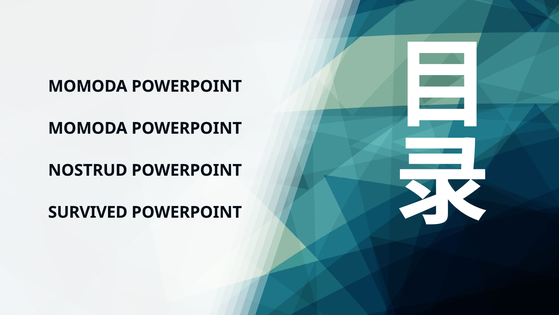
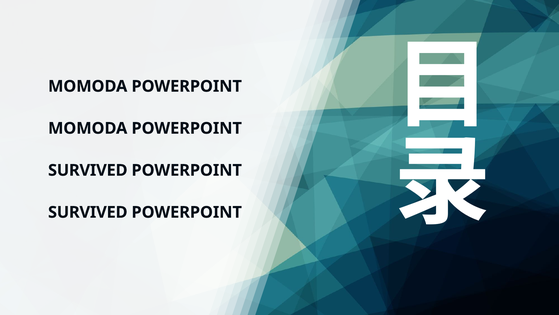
NOSTRUD at (88, 170): NOSTRUD -> SURVIVED
